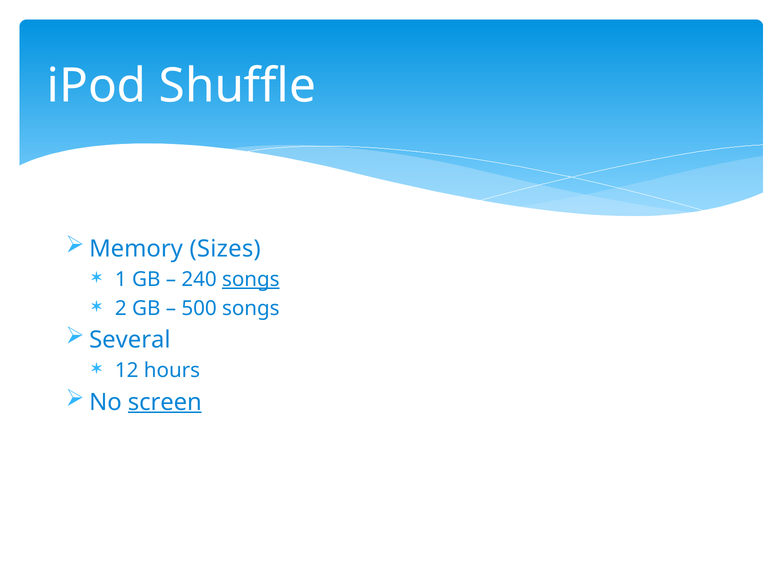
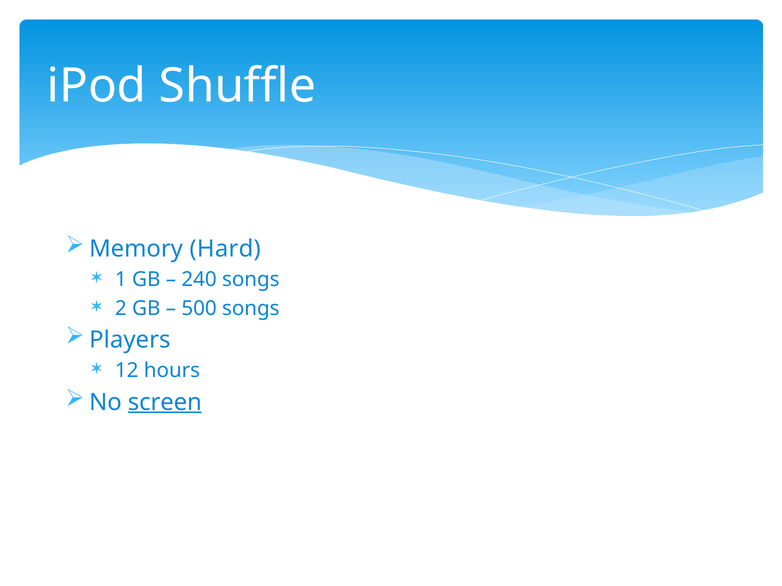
Sizes: Sizes -> Hard
songs at (251, 280) underline: present -> none
Several: Several -> Players
